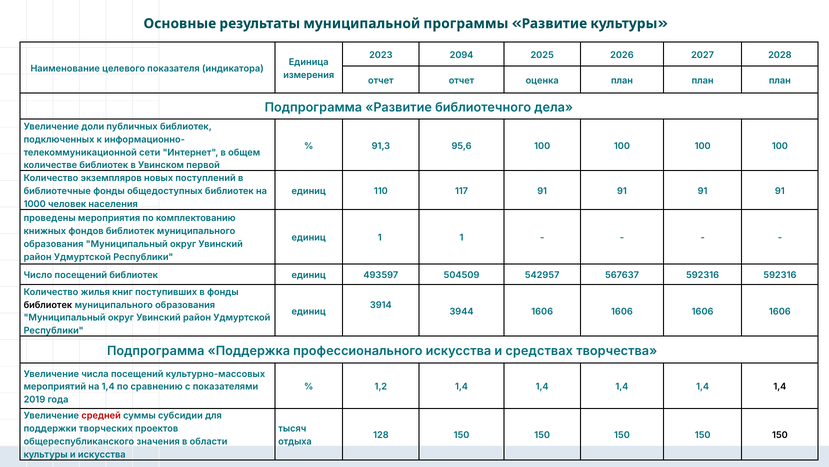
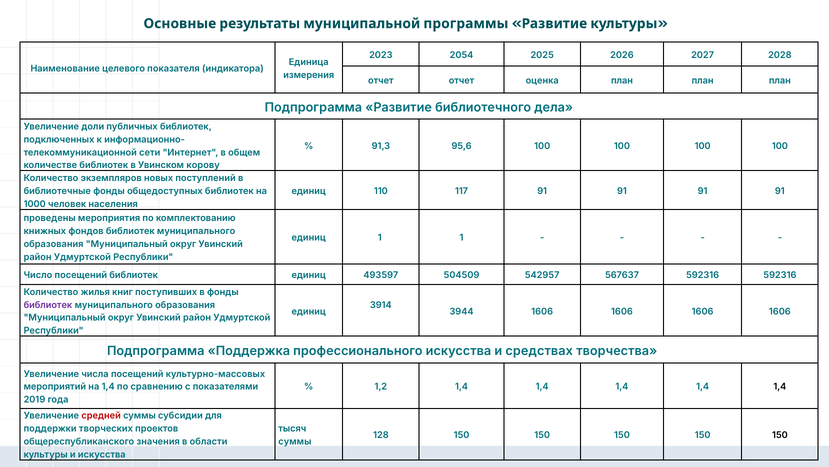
2094: 2094 -> 2054
первой: первой -> корову
библиотек at (48, 305) colour: black -> purple
отдыха at (295, 441): отдыха -> суммы
